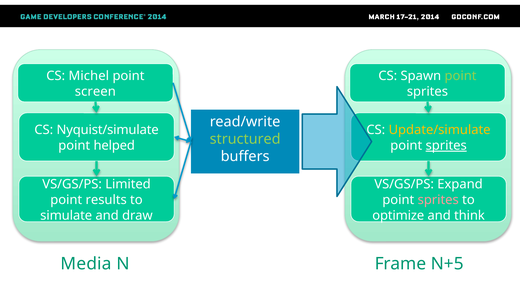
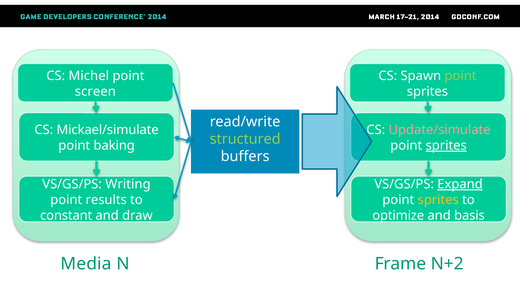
Nyquist/simulate: Nyquist/simulate -> Mickael/simulate
Update/simulate colour: yellow -> pink
helped: helped -> baking
Limited: Limited -> Writing
Expand underline: none -> present
sprites at (438, 200) colour: pink -> yellow
simulate: simulate -> constant
think: think -> basis
N+5: N+5 -> N+2
